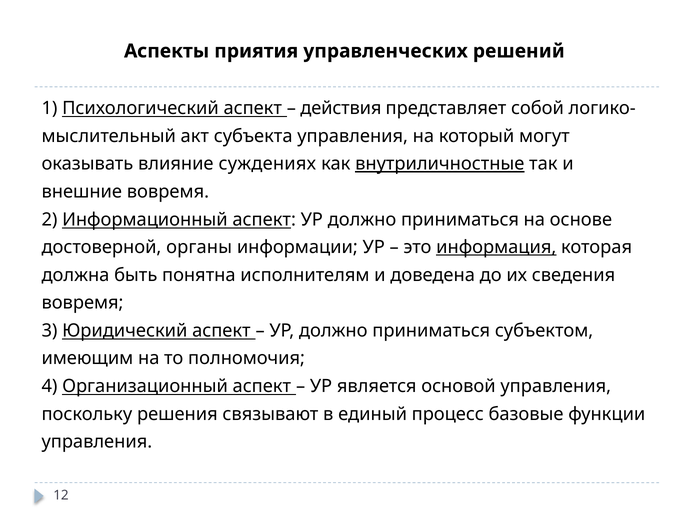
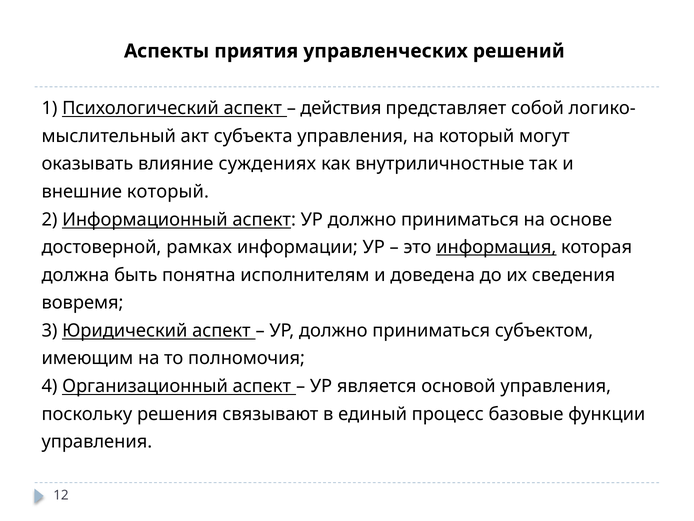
внутриличностные underline: present -> none
внешние вовремя: вовремя -> который
органы: органы -> рамках
